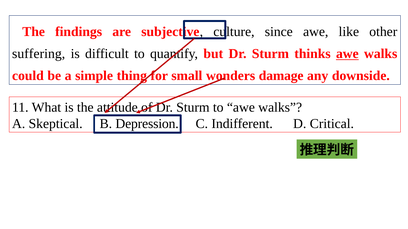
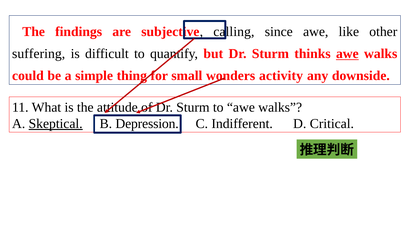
culture: culture -> calling
damage: damage -> activity
Skeptical underline: none -> present
